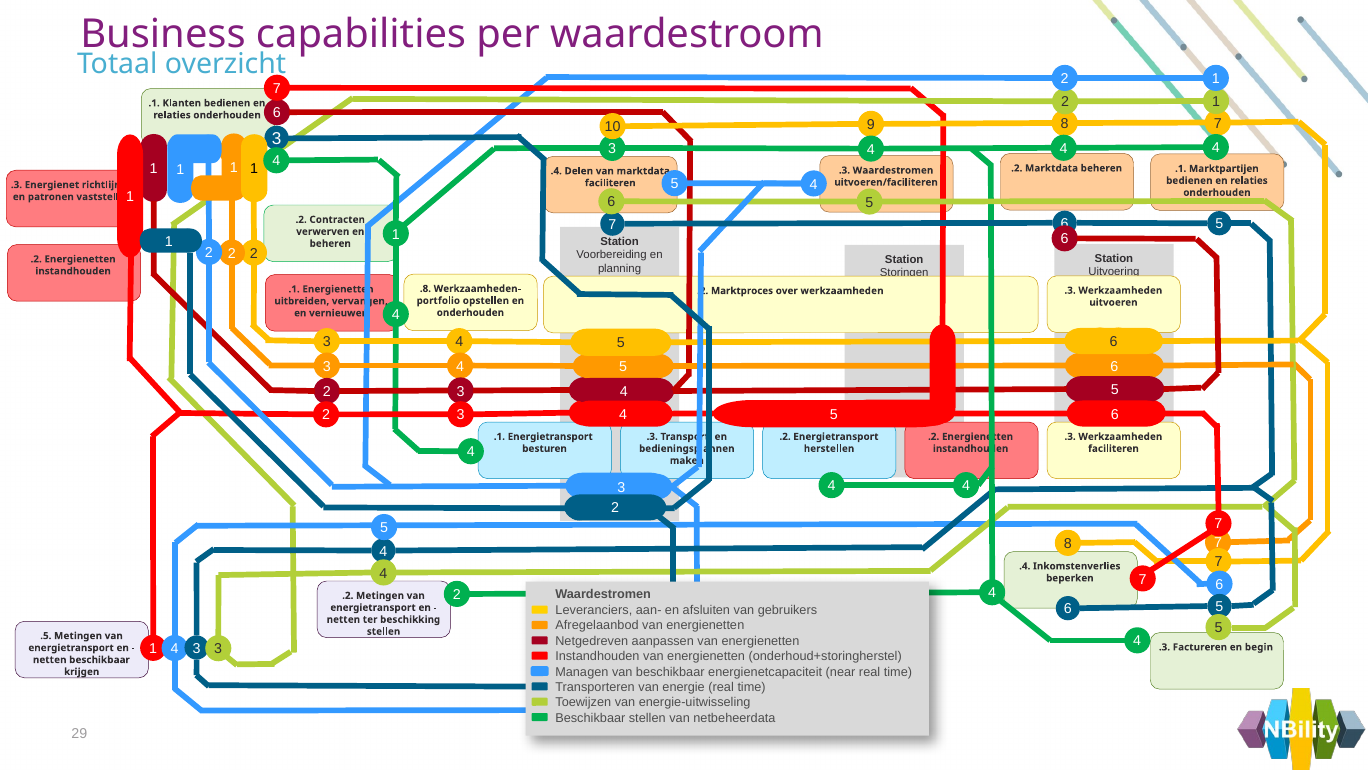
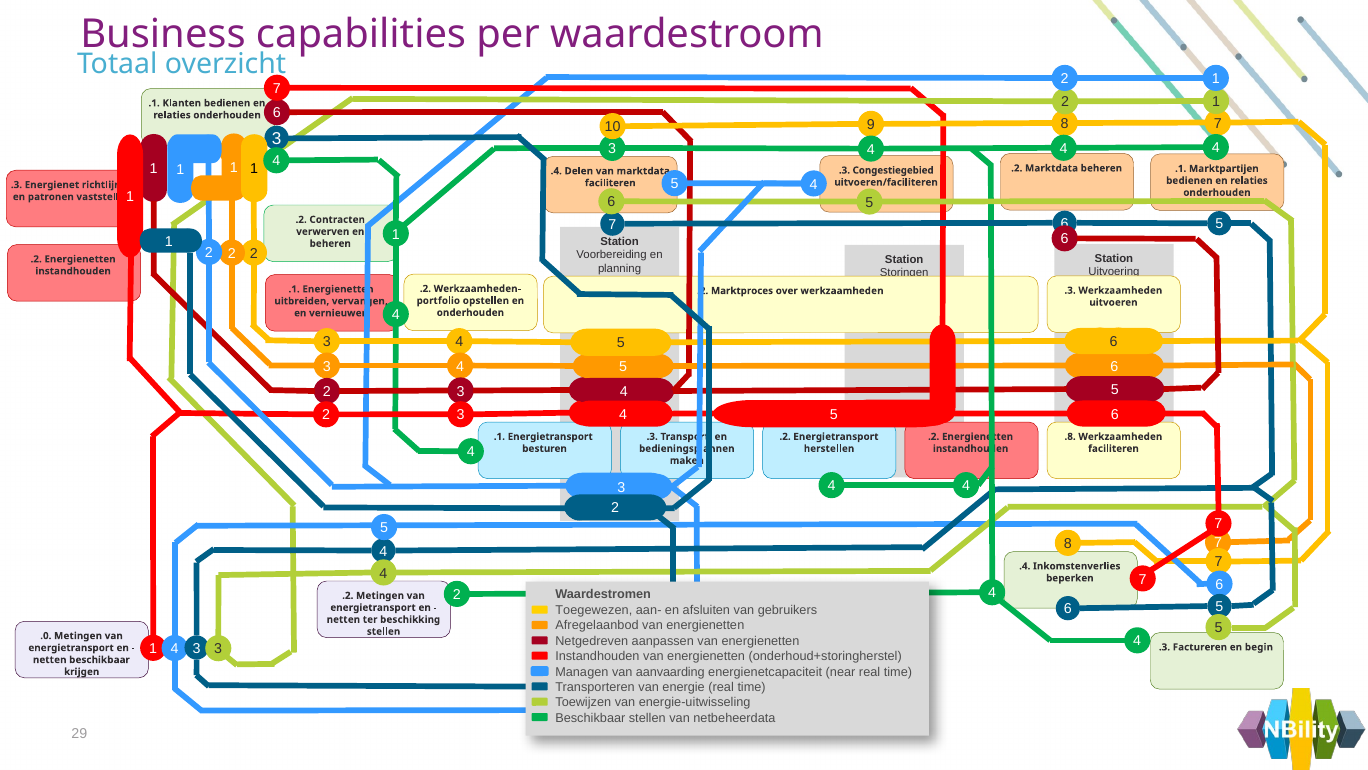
.3 Waardestromen: Waardestromen -> Congestiegebied
.8 at (425, 288): .8 -> .2
.3 at (1070, 436): .3 -> .8
Leveranciers: Leveranciers -> Toegewezen
.5: .5 -> .0
van beschikbaar: beschikbaar -> aanvaarding
